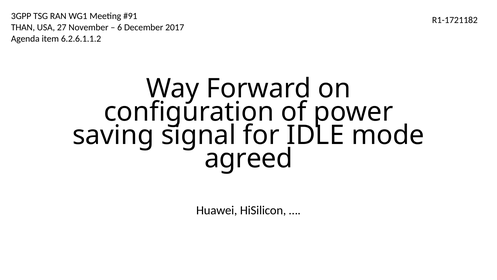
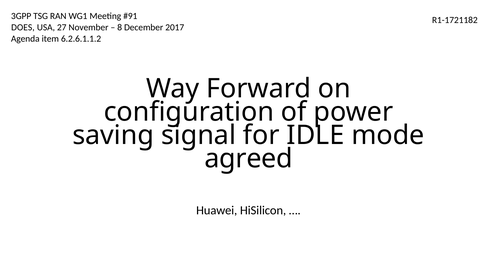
THAN: THAN -> DOES
6: 6 -> 8
